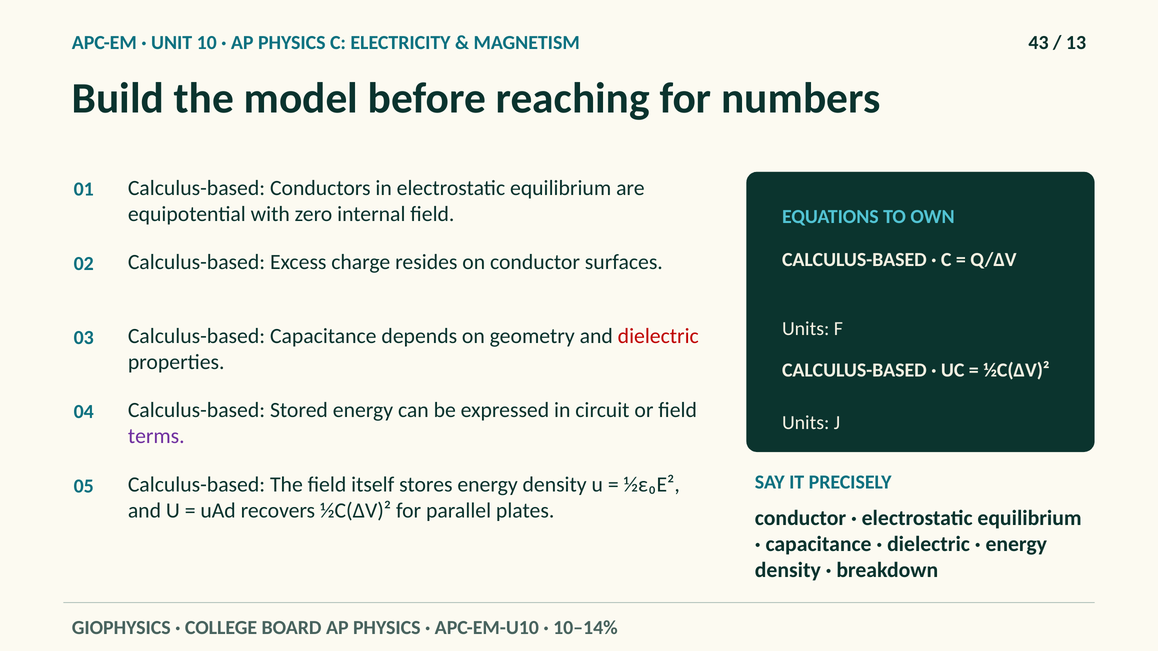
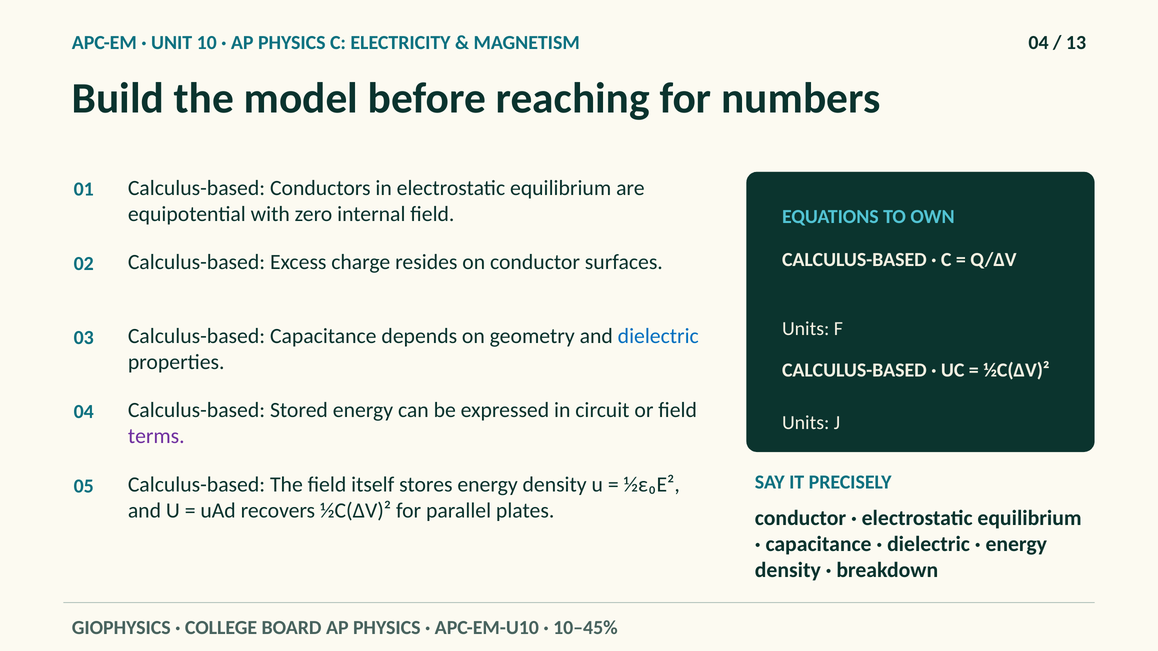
MAGNETISM 43: 43 -> 04
dielectric at (658, 336) colour: red -> blue
10–14%: 10–14% -> 10–45%
